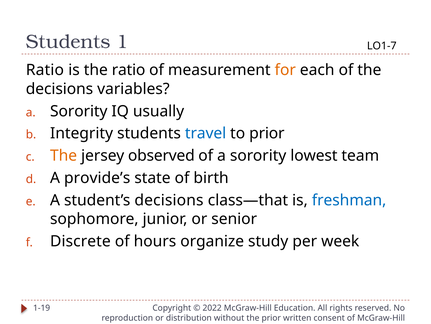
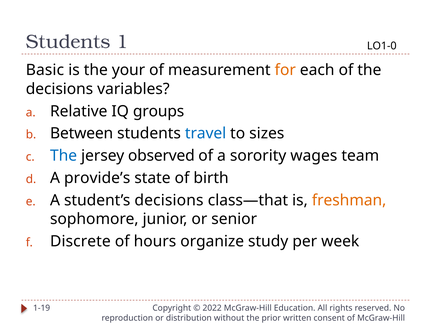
LO1-7: LO1-7 -> LO1-0
Ratio at (45, 70): Ratio -> Basic
the ratio: ratio -> your
Sorority at (79, 111): Sorority -> Relative
usually: usually -> groups
Integrity: Integrity -> Between
to prior: prior -> sizes
The at (64, 155) colour: orange -> blue
lowest: lowest -> wages
freshman colour: blue -> orange
